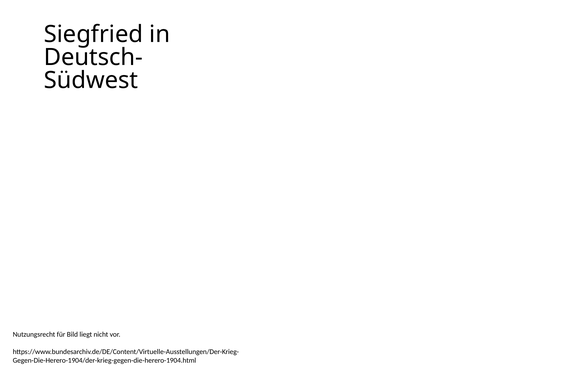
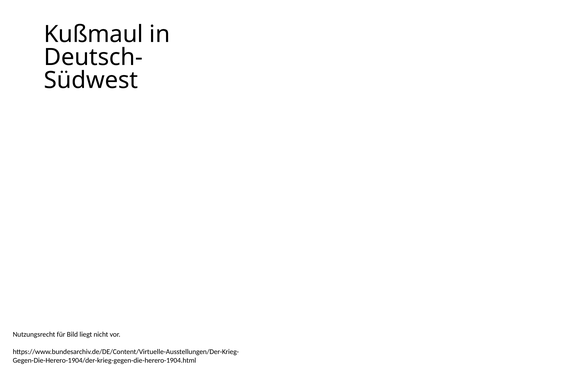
Siegfried: Siegfried -> Kußmaul
